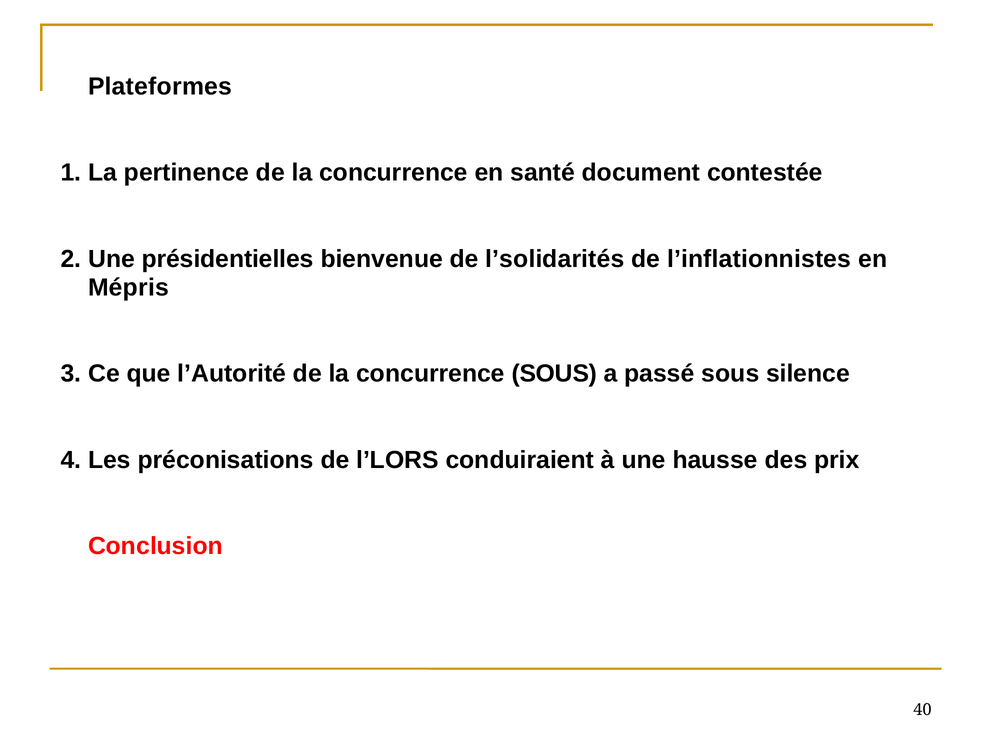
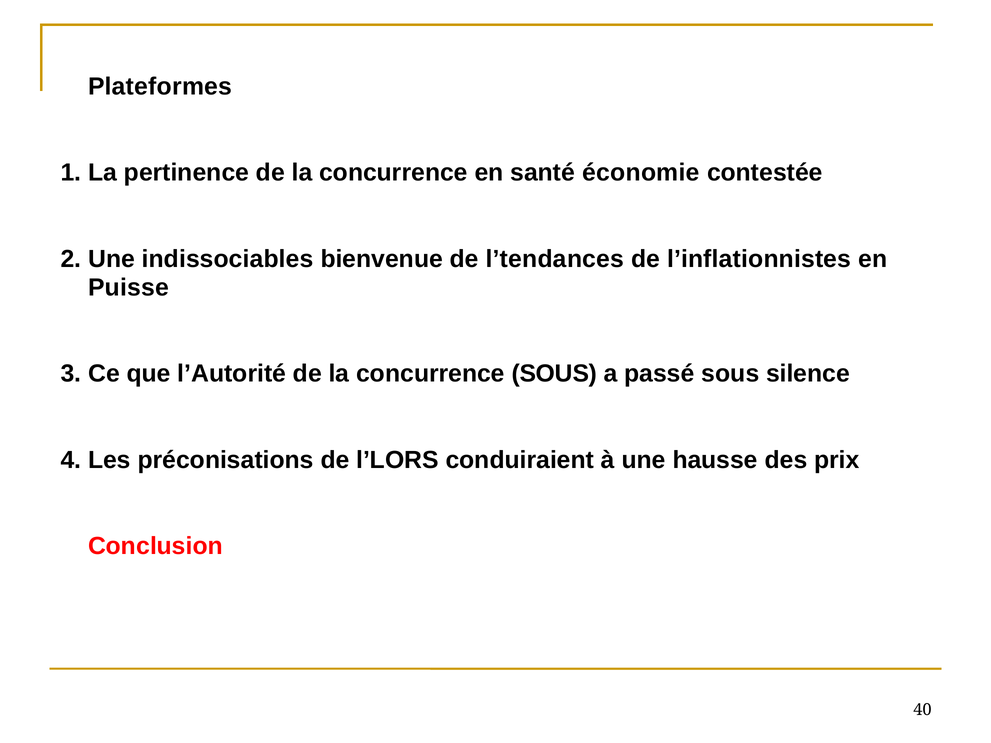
document: document -> économie
présidentielles: présidentielles -> indissociables
l’solidarités: l’solidarités -> l’tendances
Mépris: Mépris -> Puisse
